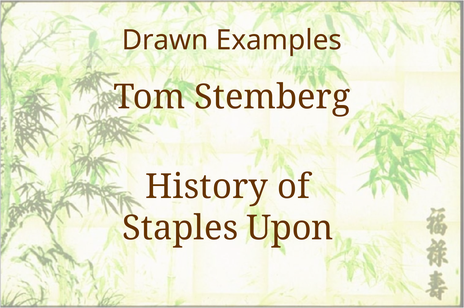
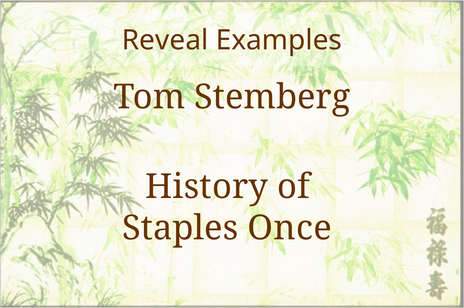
Drawn: Drawn -> Reveal
Upon: Upon -> Once
